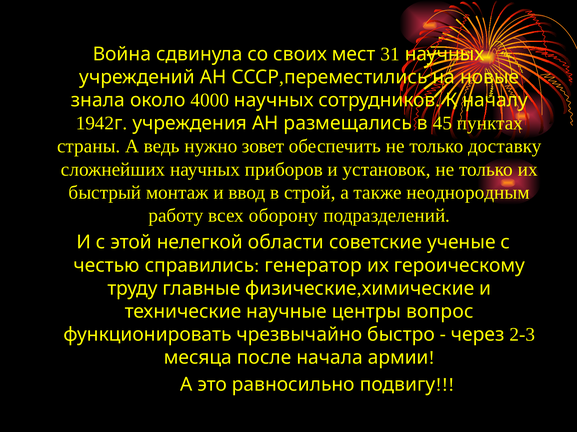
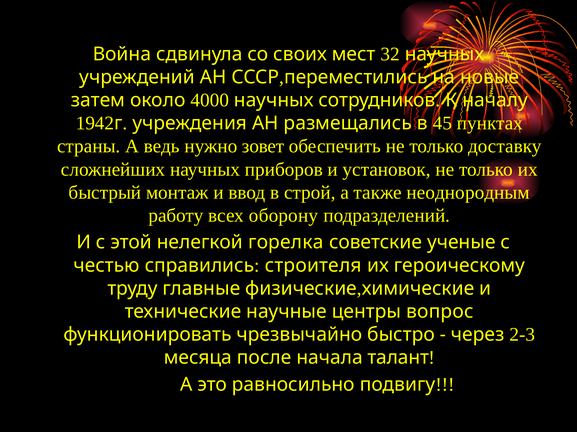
31: 31 -> 32
знала: знала -> затем
области: области -> горелка
генератор: генератор -> строителя
армии: армии -> талант
